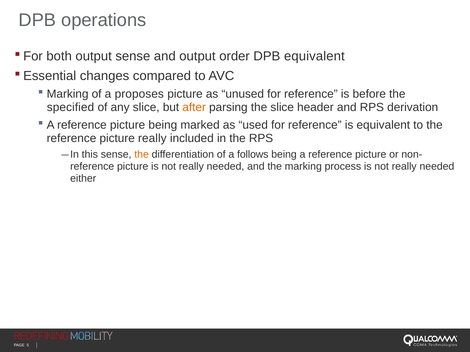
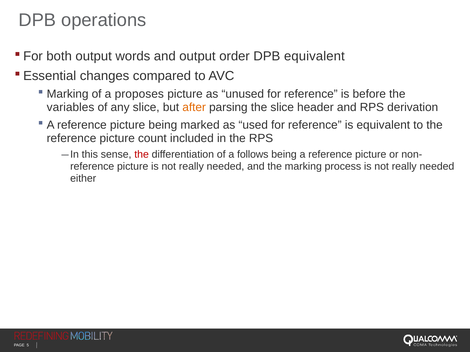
output sense: sense -> words
specified: specified -> variables
picture really: really -> count
the at (142, 155) colour: orange -> red
